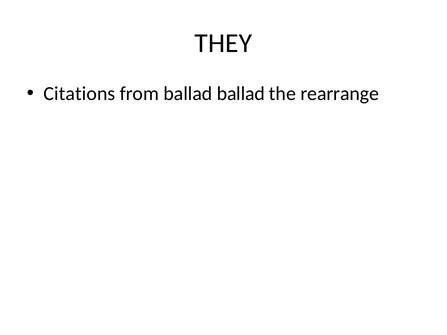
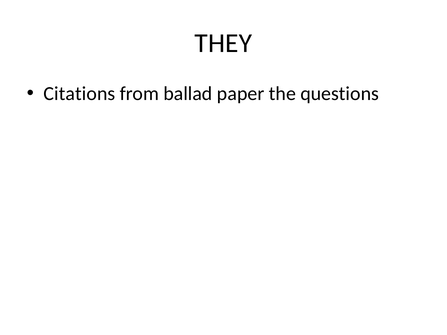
ballad ballad: ballad -> paper
rearrange: rearrange -> questions
